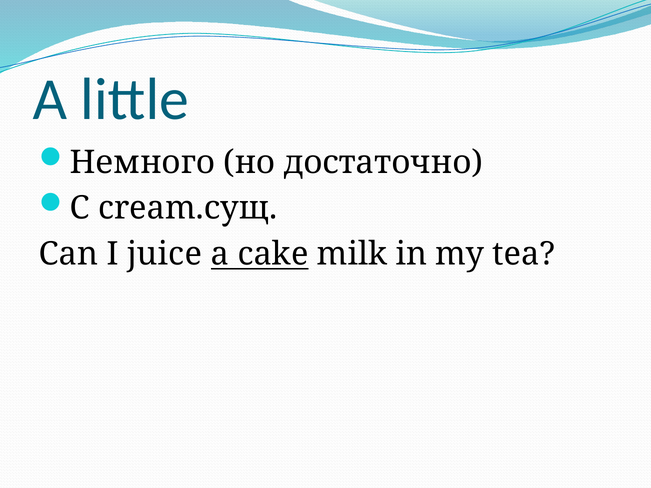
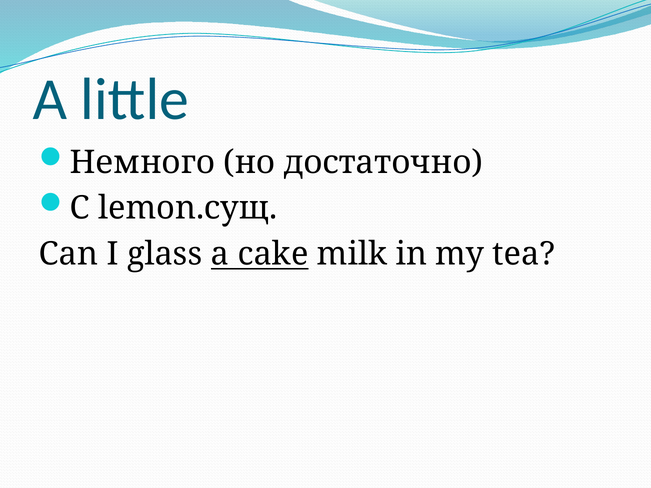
cream.сущ: cream.сущ -> lemon.сущ
juice: juice -> glass
